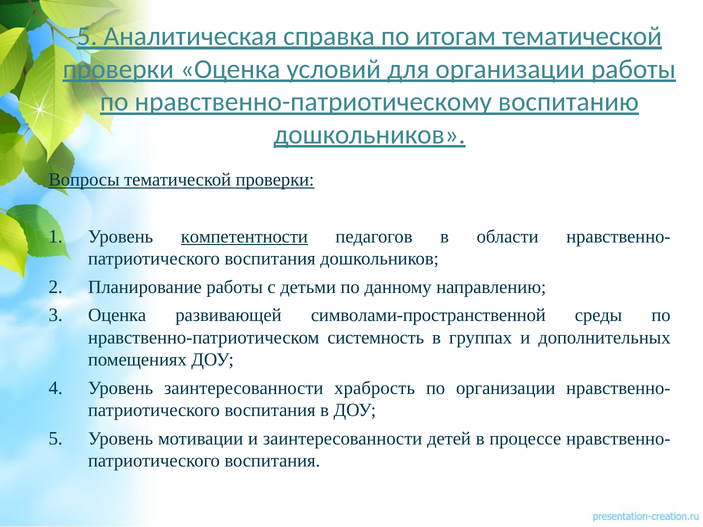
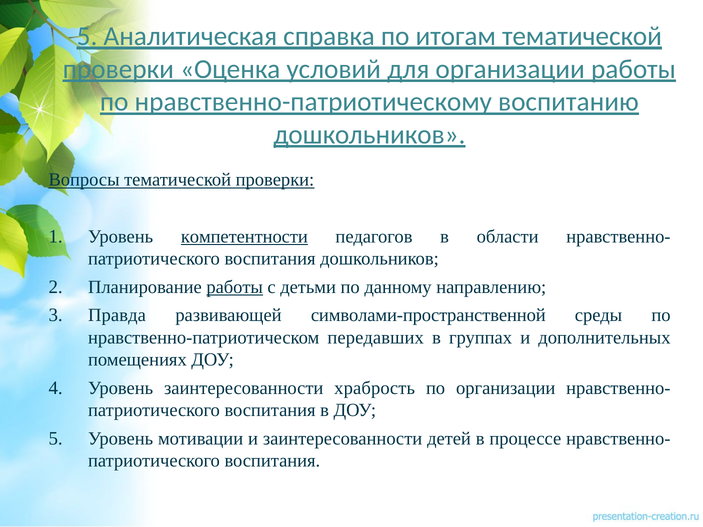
работы at (235, 287) underline: none -> present
Оценка at (117, 315): Оценка -> Правда
системность: системность -> передавших
